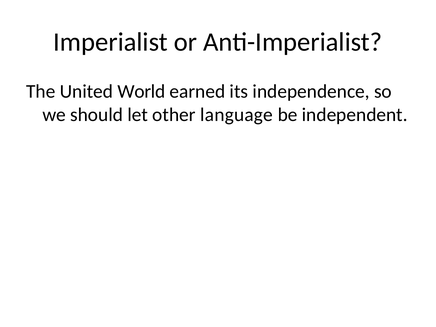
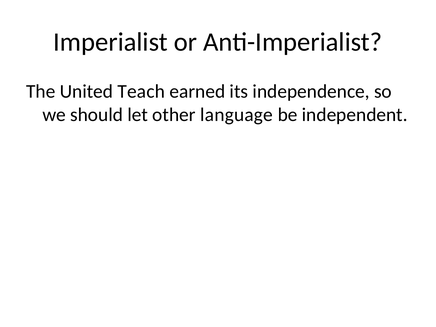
World: World -> Teach
